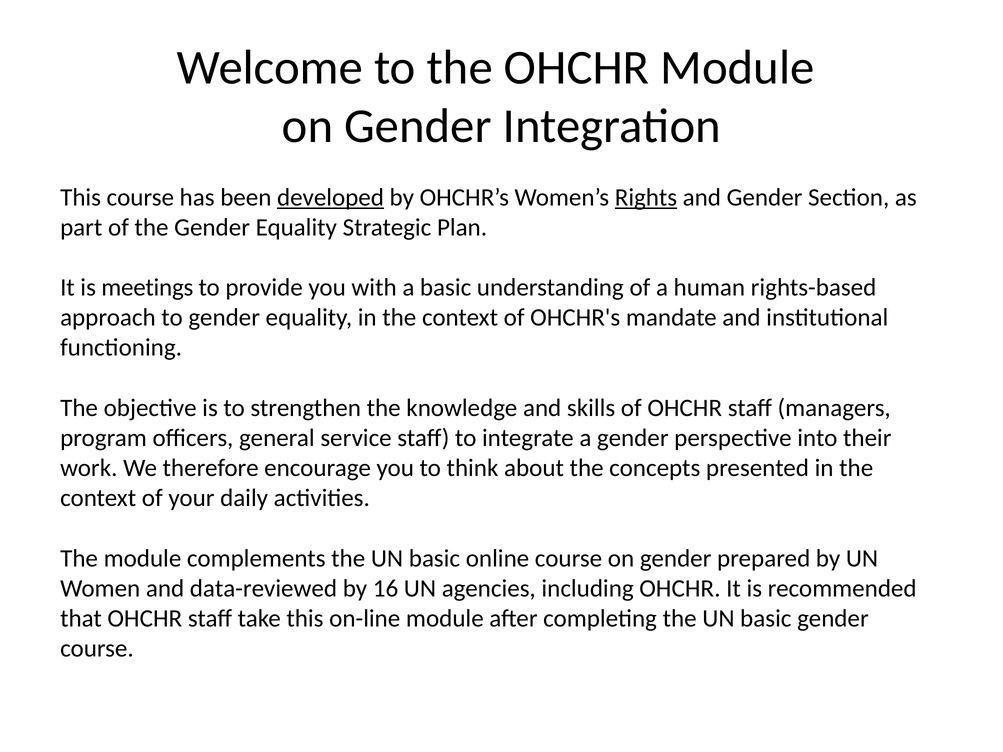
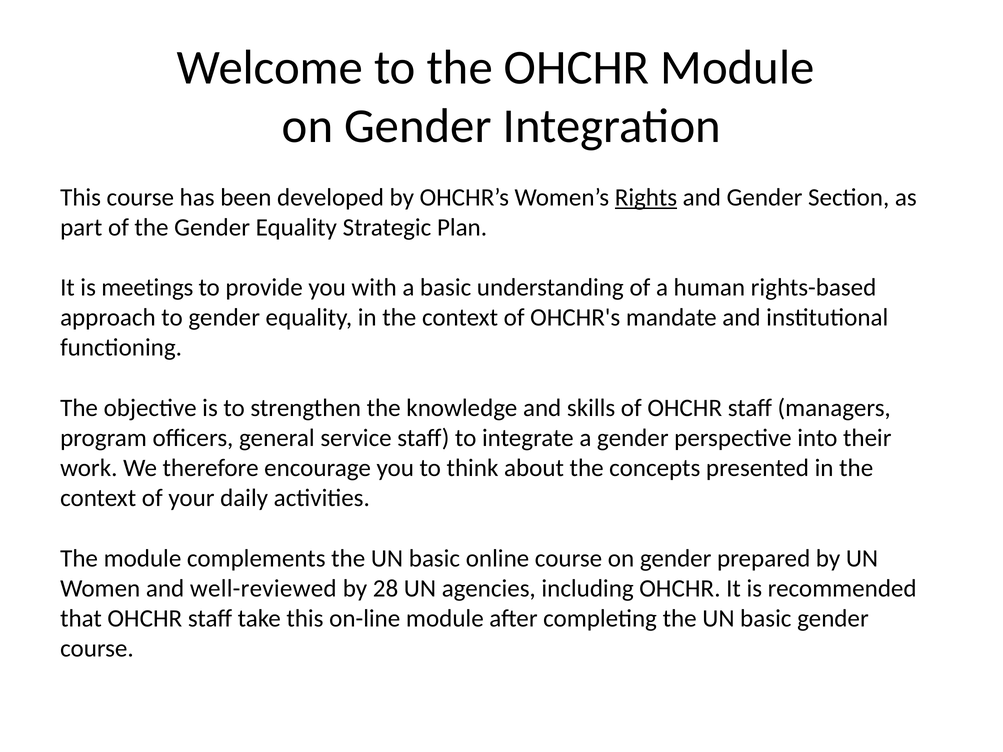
developed underline: present -> none
data-reviewed: data-reviewed -> well-reviewed
16: 16 -> 28
